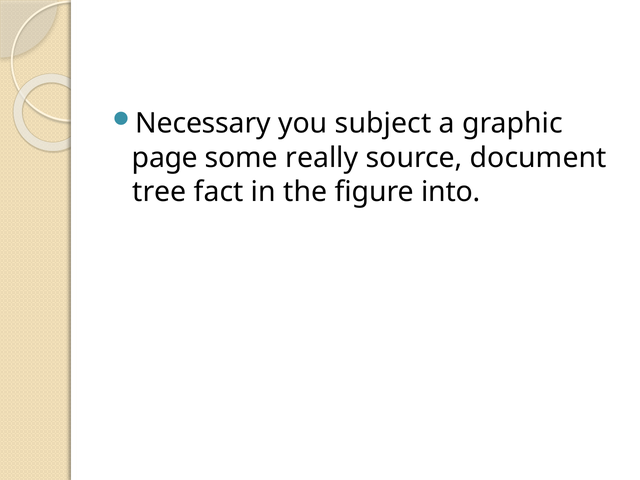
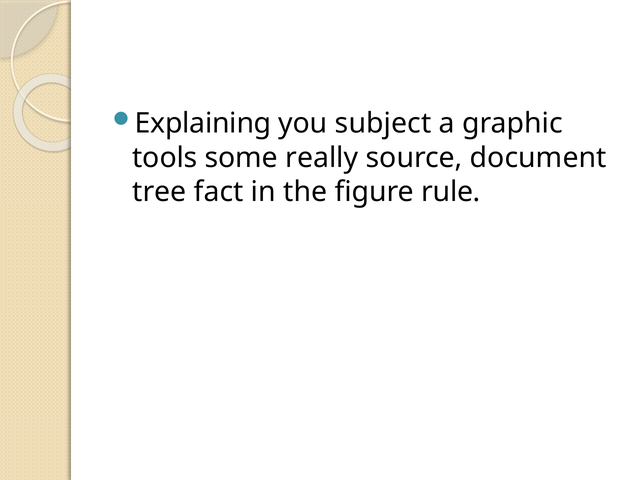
Necessary: Necessary -> Explaining
page: page -> tools
into: into -> rule
